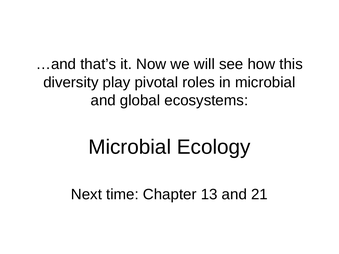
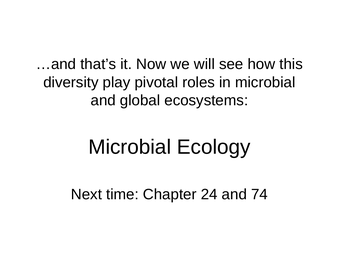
13: 13 -> 24
21: 21 -> 74
